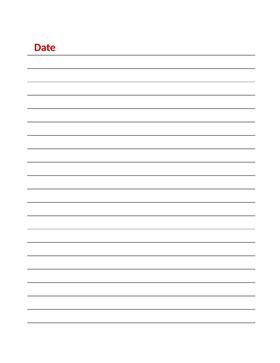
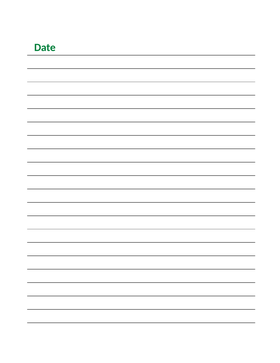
Date colour: red -> green
